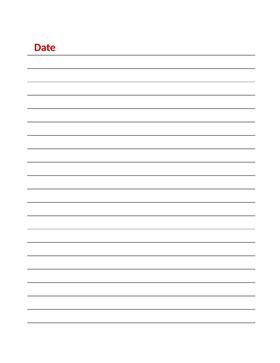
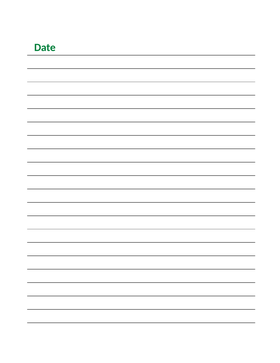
Date colour: red -> green
